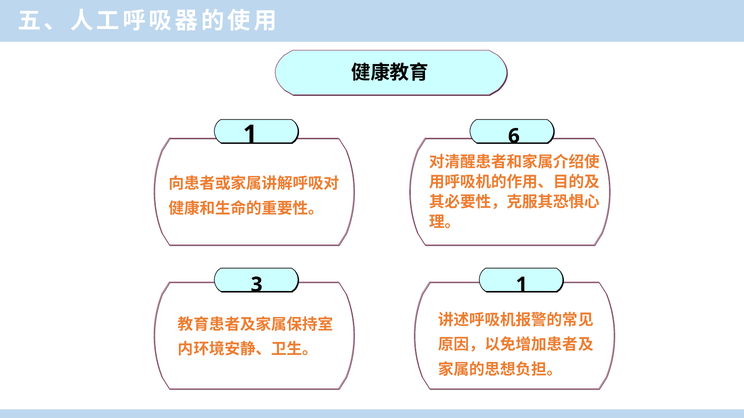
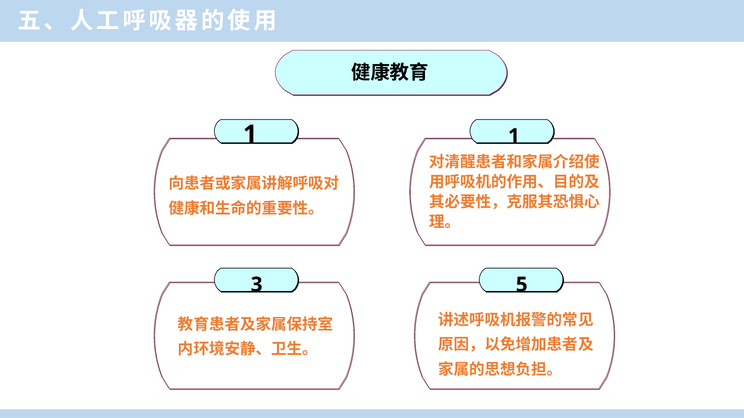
1 6: 6 -> 1
3 1: 1 -> 5
